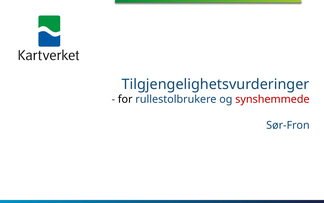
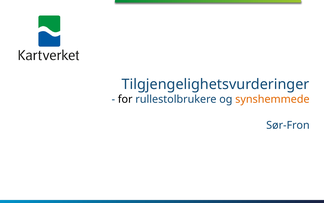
synshemmede colour: red -> orange
